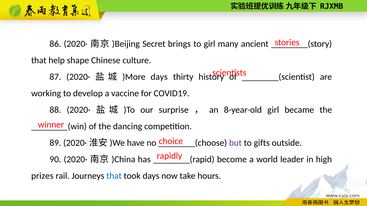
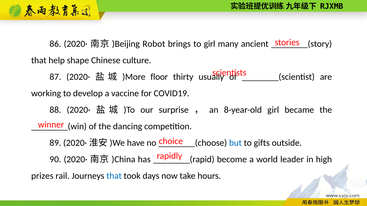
Secret: Secret -> Robot
days at (159, 77): days -> floor
history: history -> usually
but colour: purple -> blue
